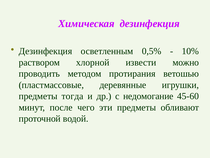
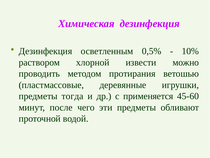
недомогание: недомогание -> применяется
